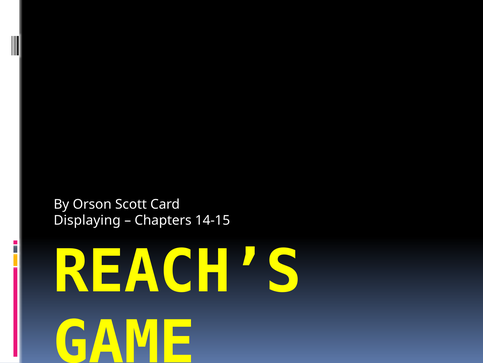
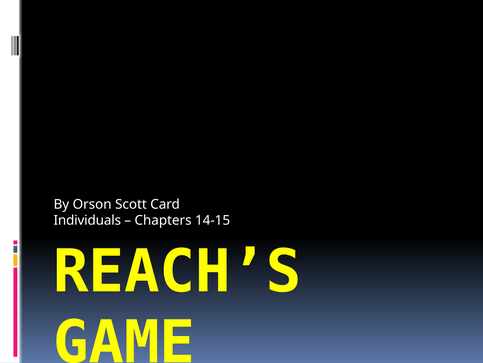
Displaying: Displaying -> Individuals
